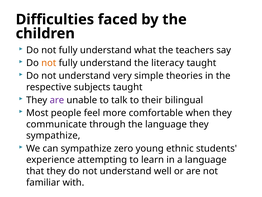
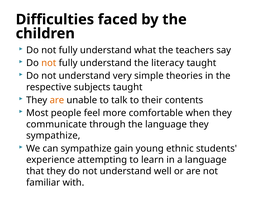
are at (57, 100) colour: purple -> orange
bilingual: bilingual -> contents
zero: zero -> gain
